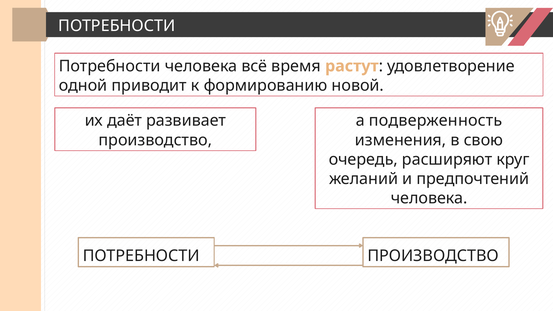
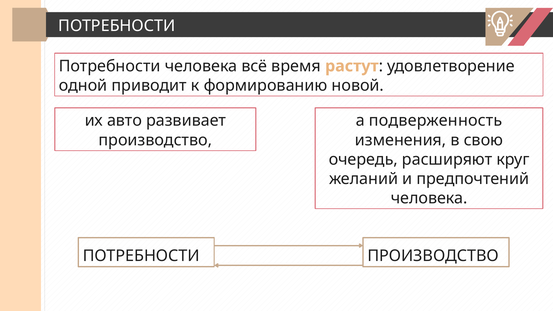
даёт: даёт -> авто
